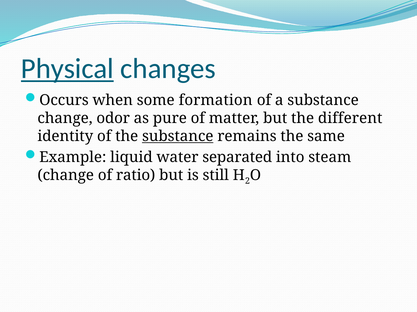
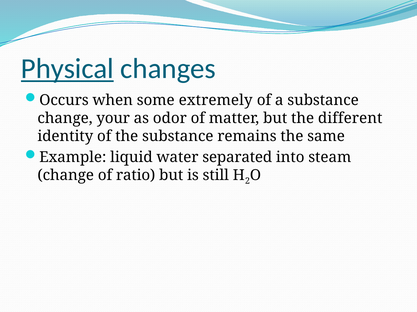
formation: formation -> extremely
odor: odor -> your
pure: pure -> odor
substance at (178, 137) underline: present -> none
